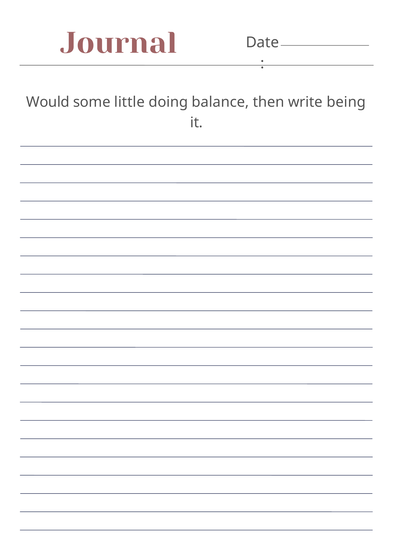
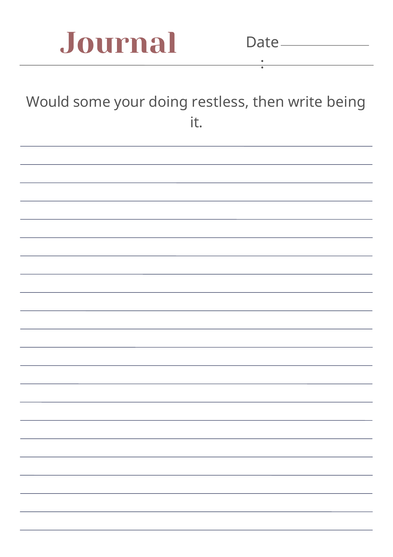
little: little -> your
balance: balance -> restless
